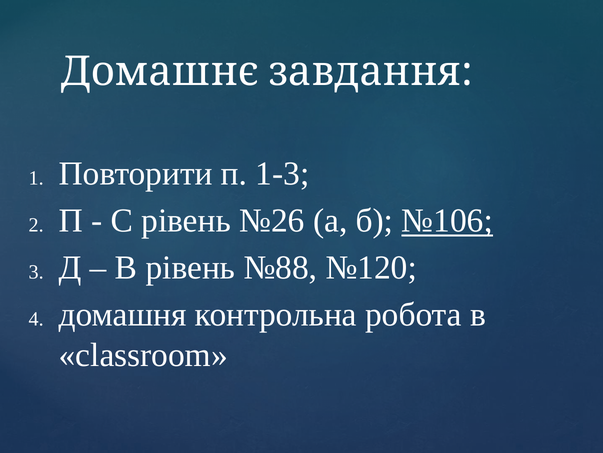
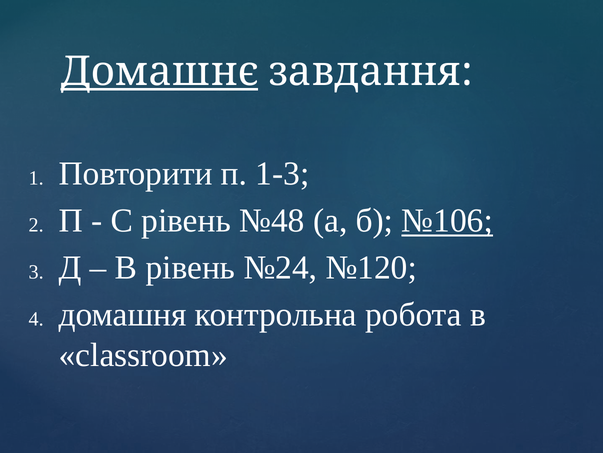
Домашнє underline: none -> present
№26: №26 -> №48
№88: №88 -> №24
